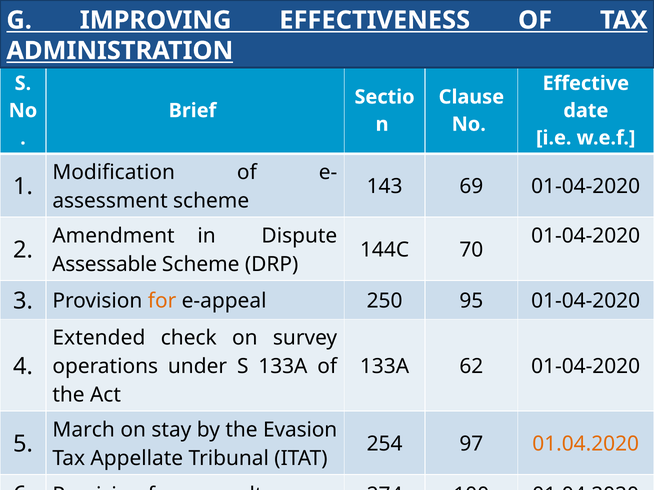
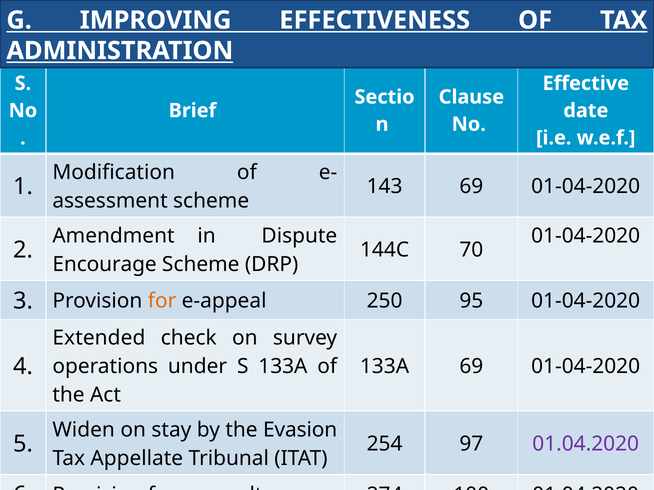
Assessable: Assessable -> Encourage
133A 62: 62 -> 69
March: March -> Widen
01.04.2020 at (586, 444) colour: orange -> purple
